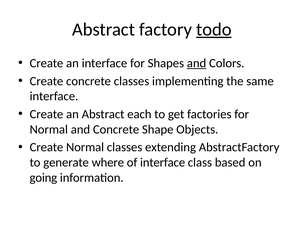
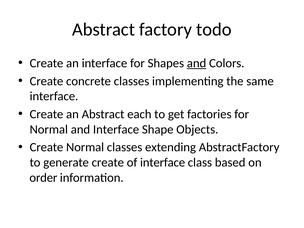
todo underline: present -> none
and Concrete: Concrete -> Interface
generate where: where -> create
going: going -> order
